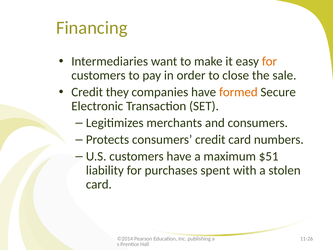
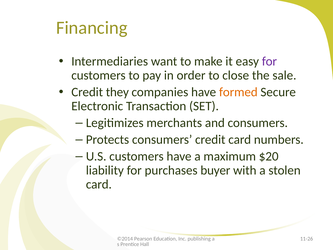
for at (269, 61) colour: orange -> purple
$51: $51 -> $20
spent: spent -> buyer
